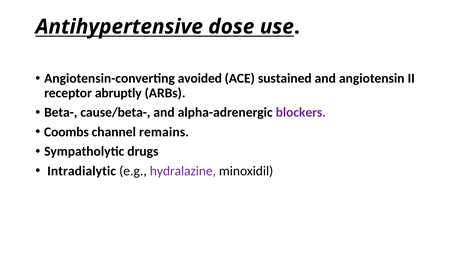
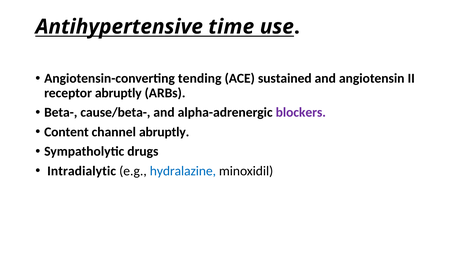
dose: dose -> time
avoided: avoided -> tending
Coombs: Coombs -> Content
channel remains: remains -> abruptly
hydralazine colour: purple -> blue
